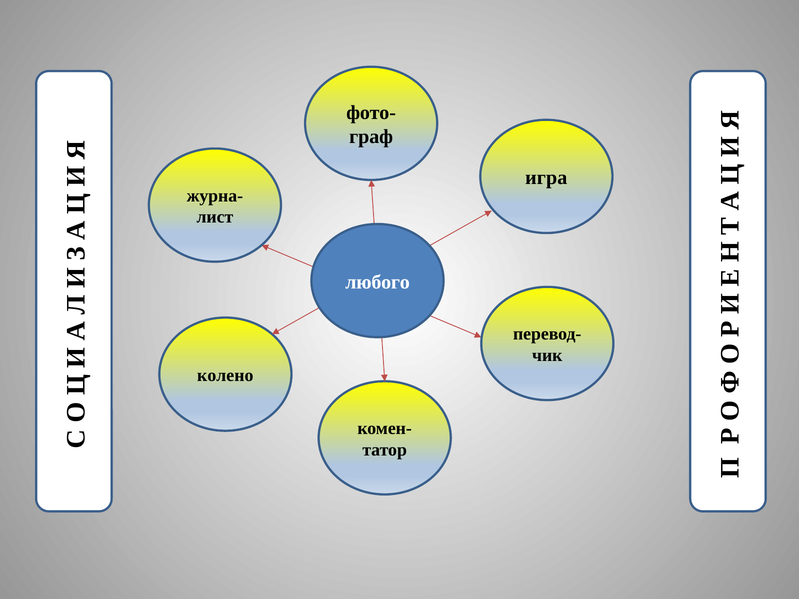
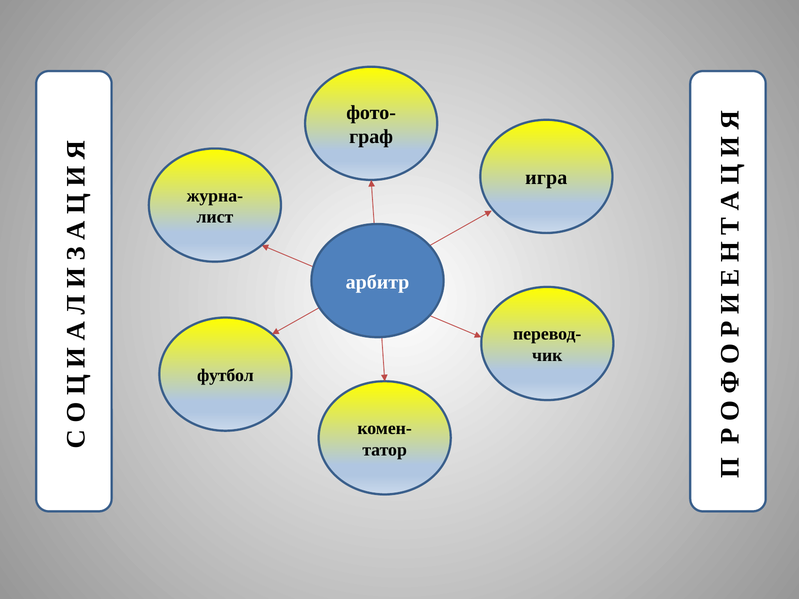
любого: любого -> арбитр
колено: колено -> футбол
